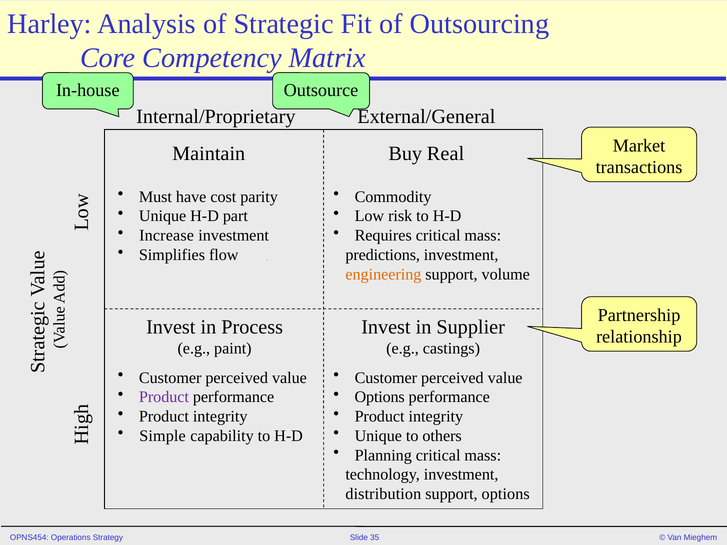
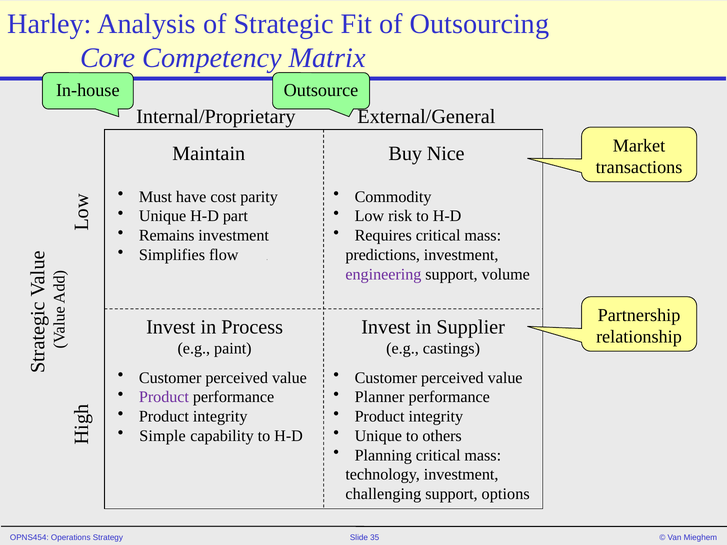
Real: Real -> Nice
Increase: Increase -> Remains
engineering colour: orange -> purple
Options at (380, 397): Options -> Planner
distribution: distribution -> challenging
